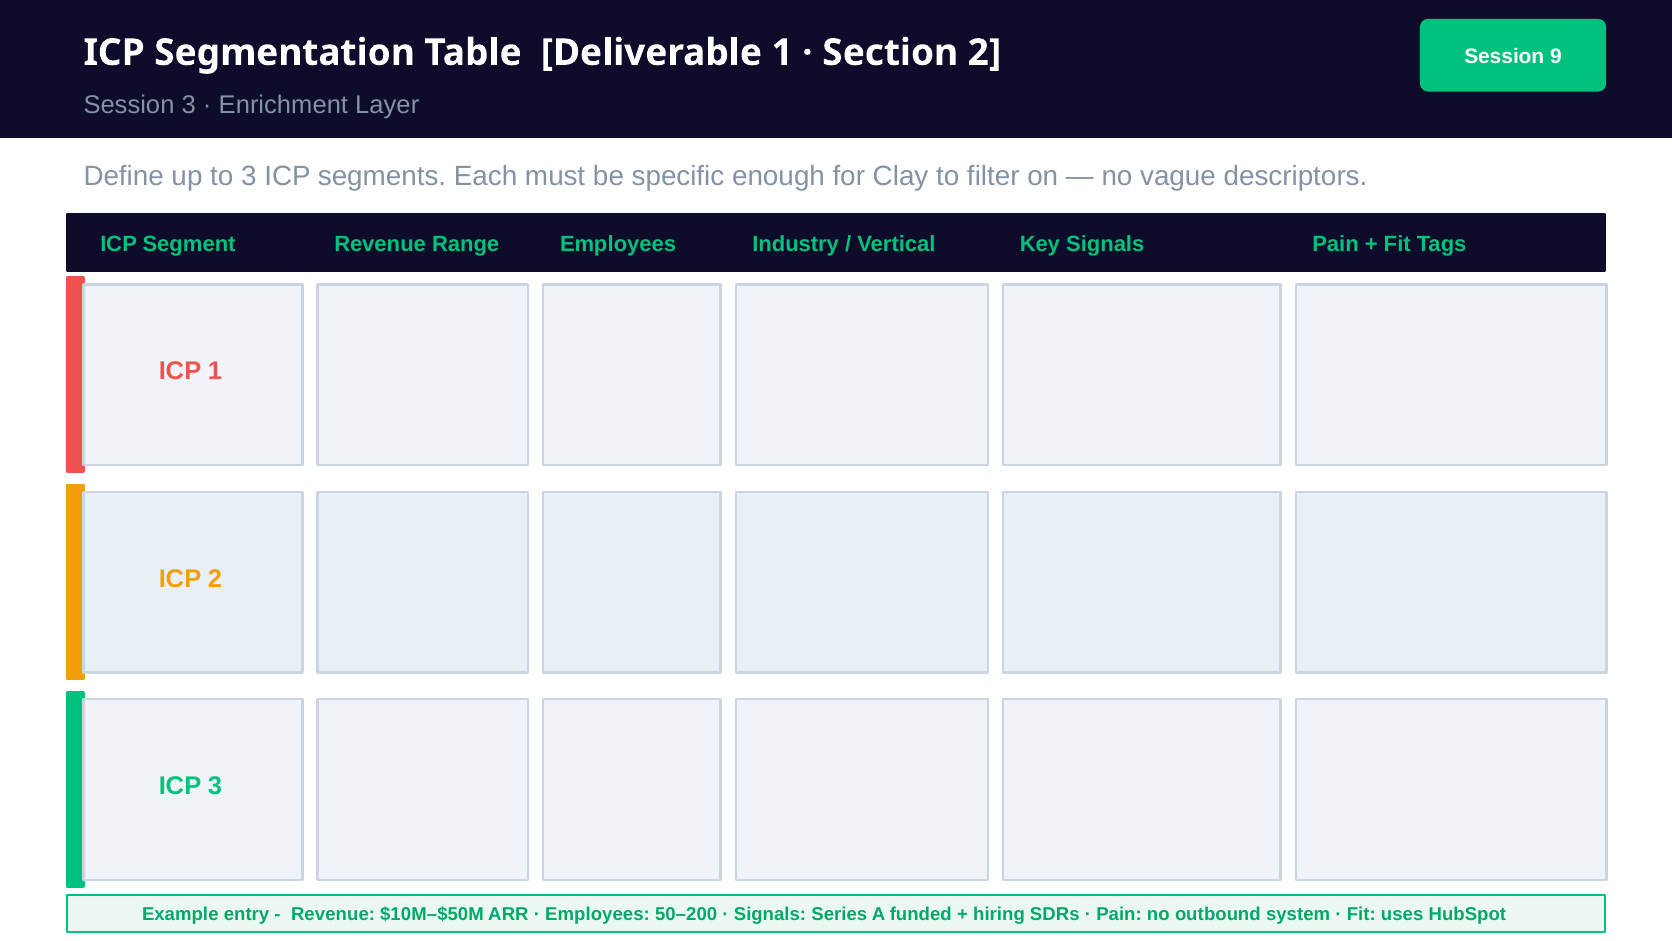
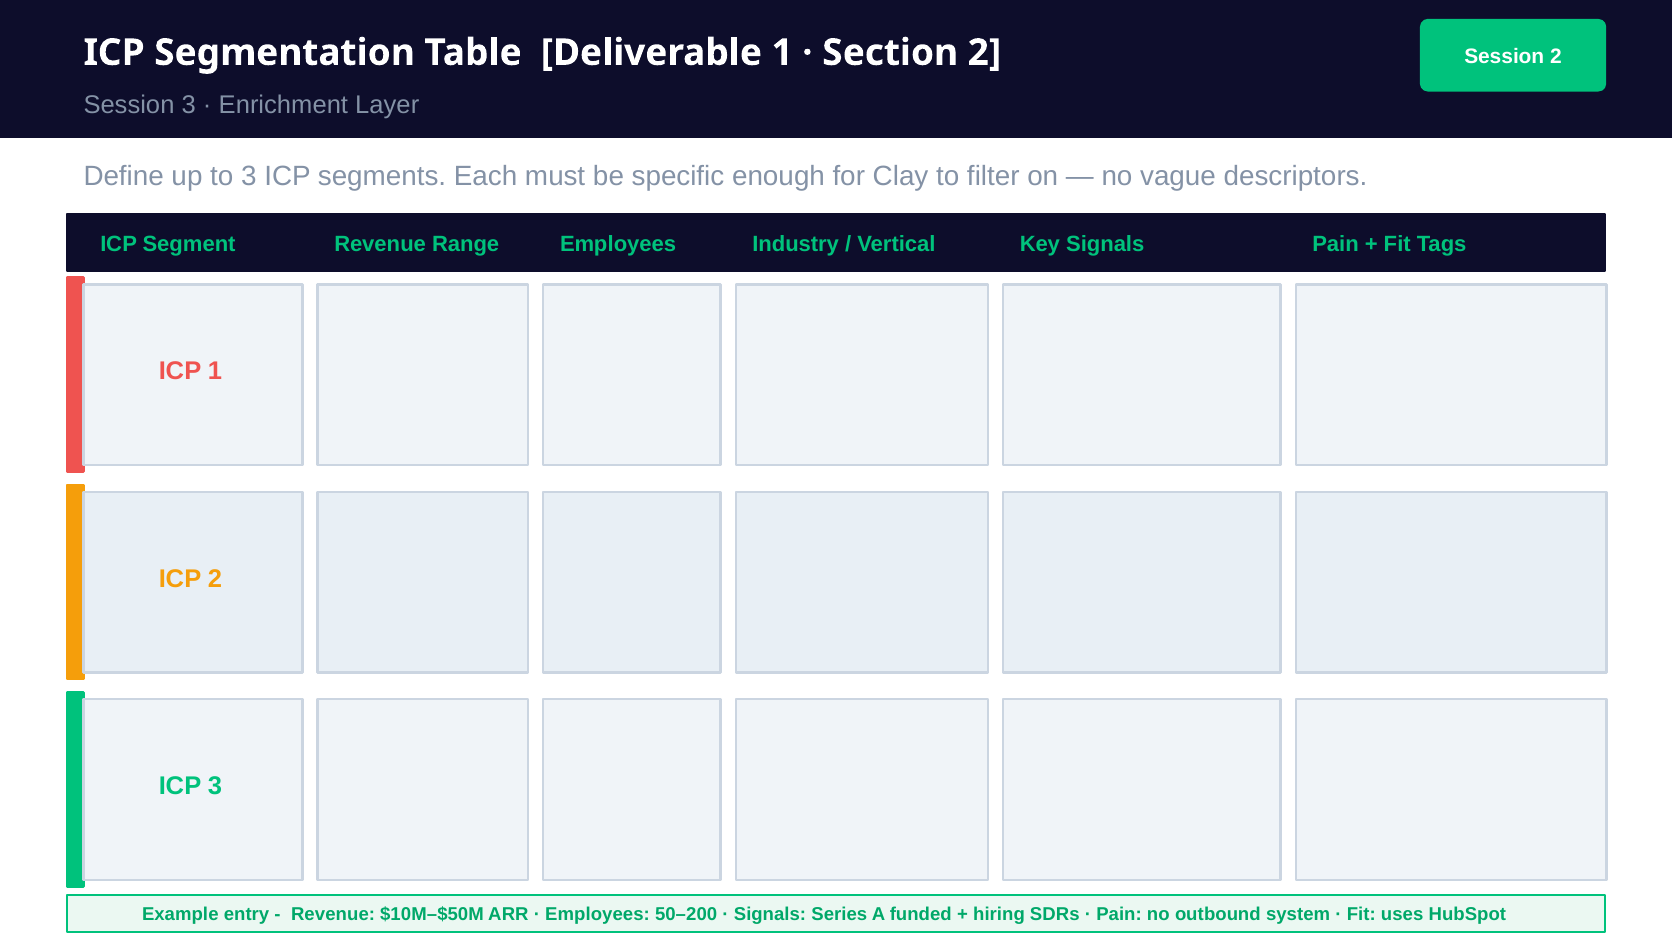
Session 9: 9 -> 2
